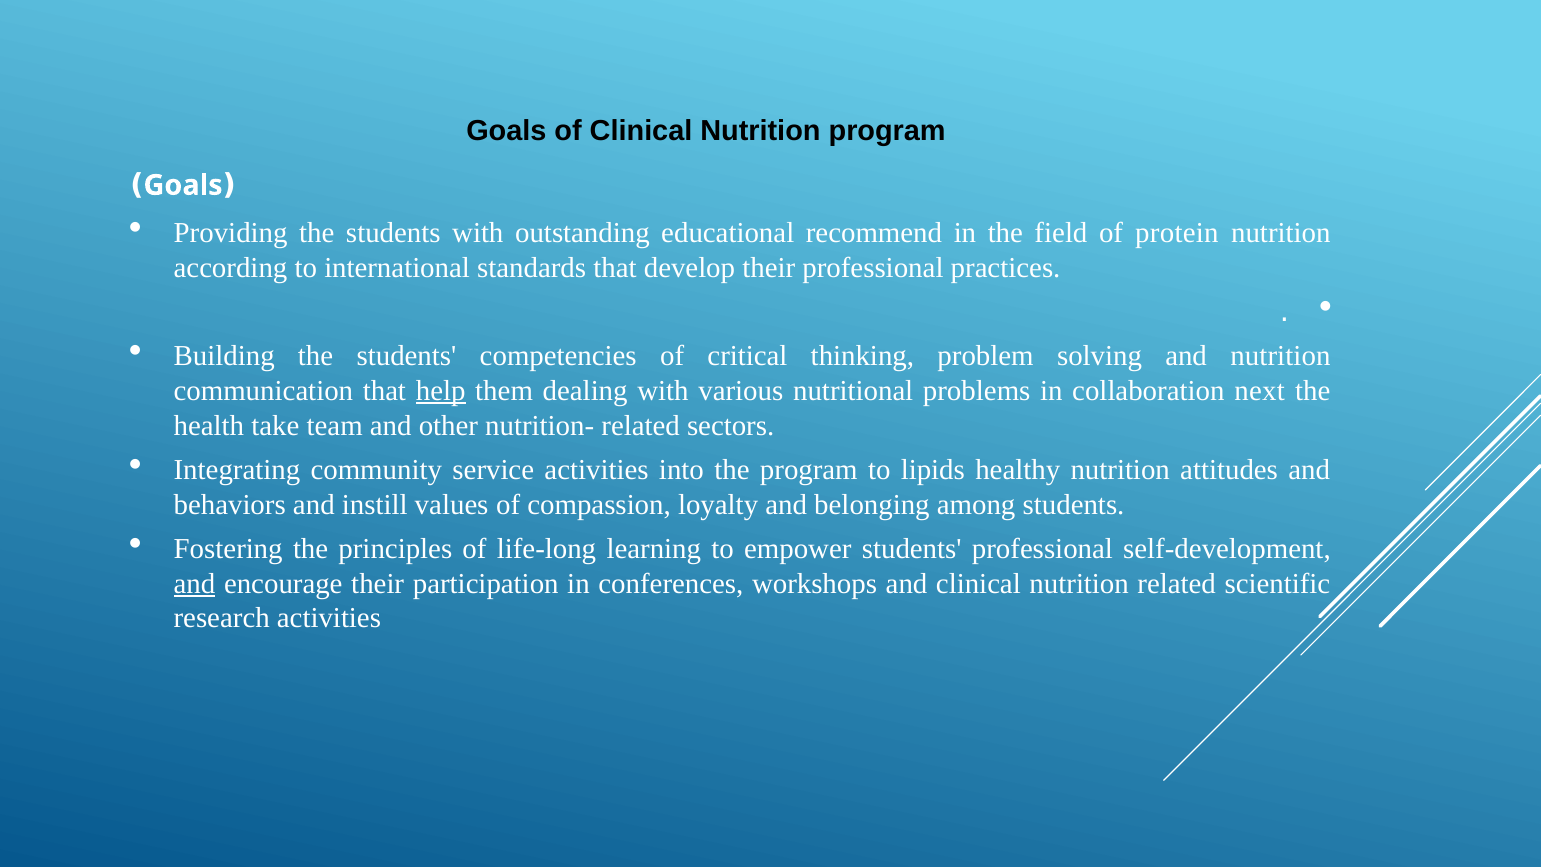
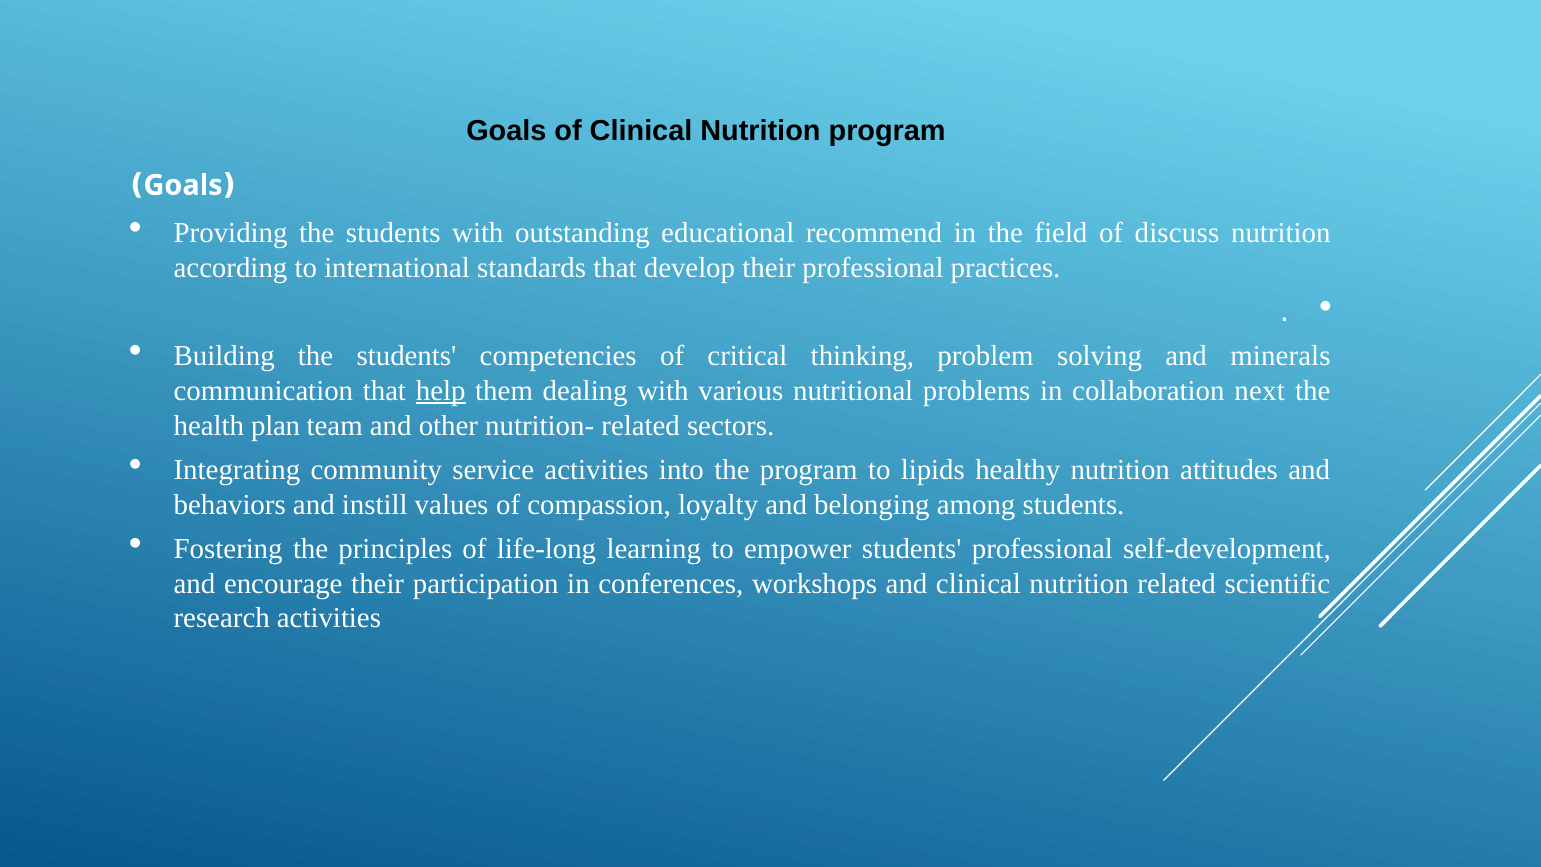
protein: protein -> discuss
and nutrition: nutrition -> minerals
take: take -> plan
and at (195, 583) underline: present -> none
